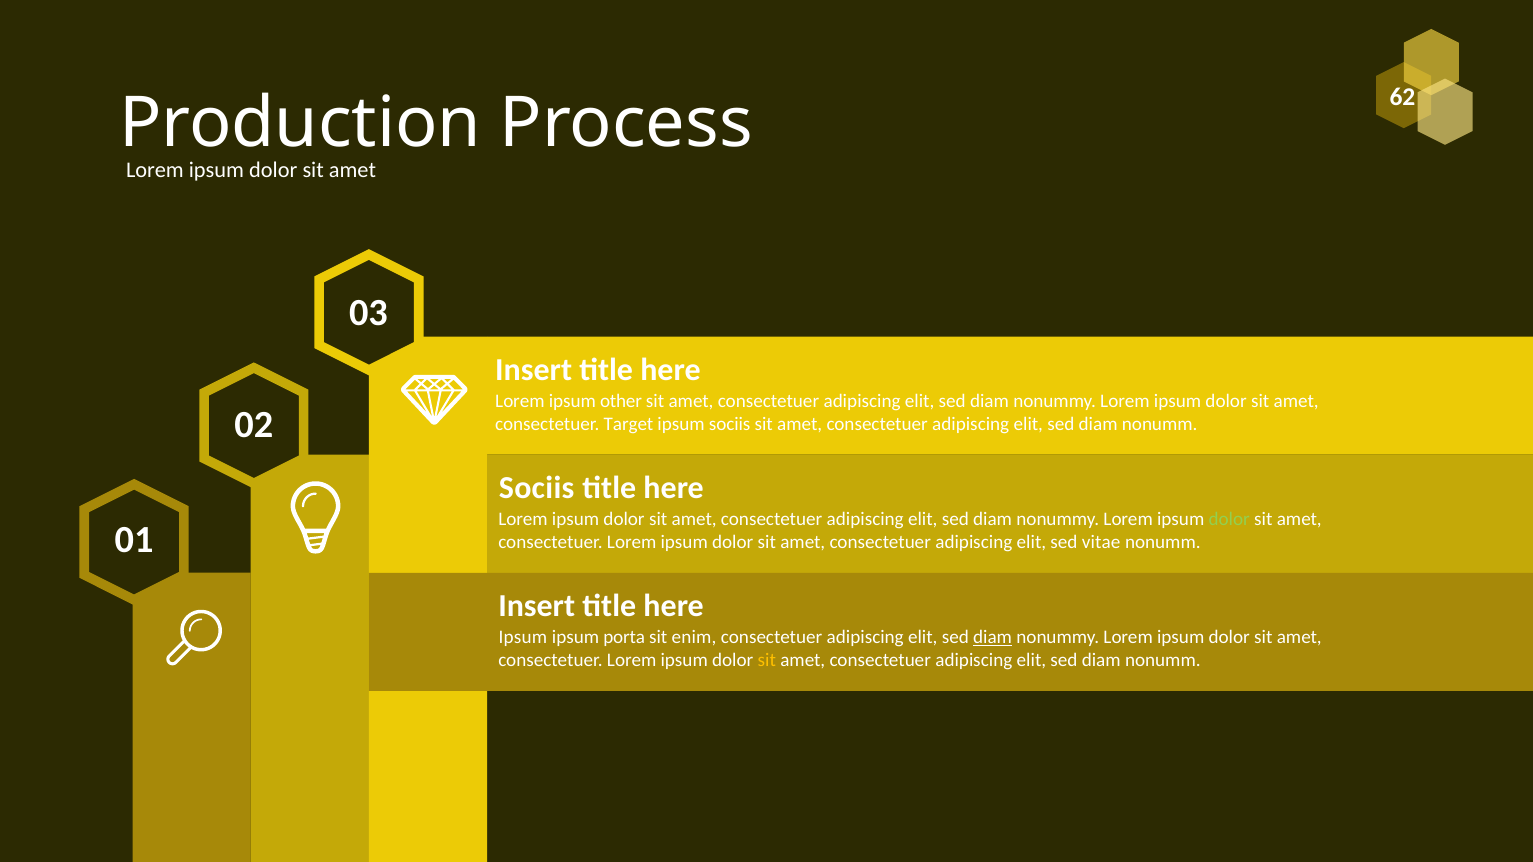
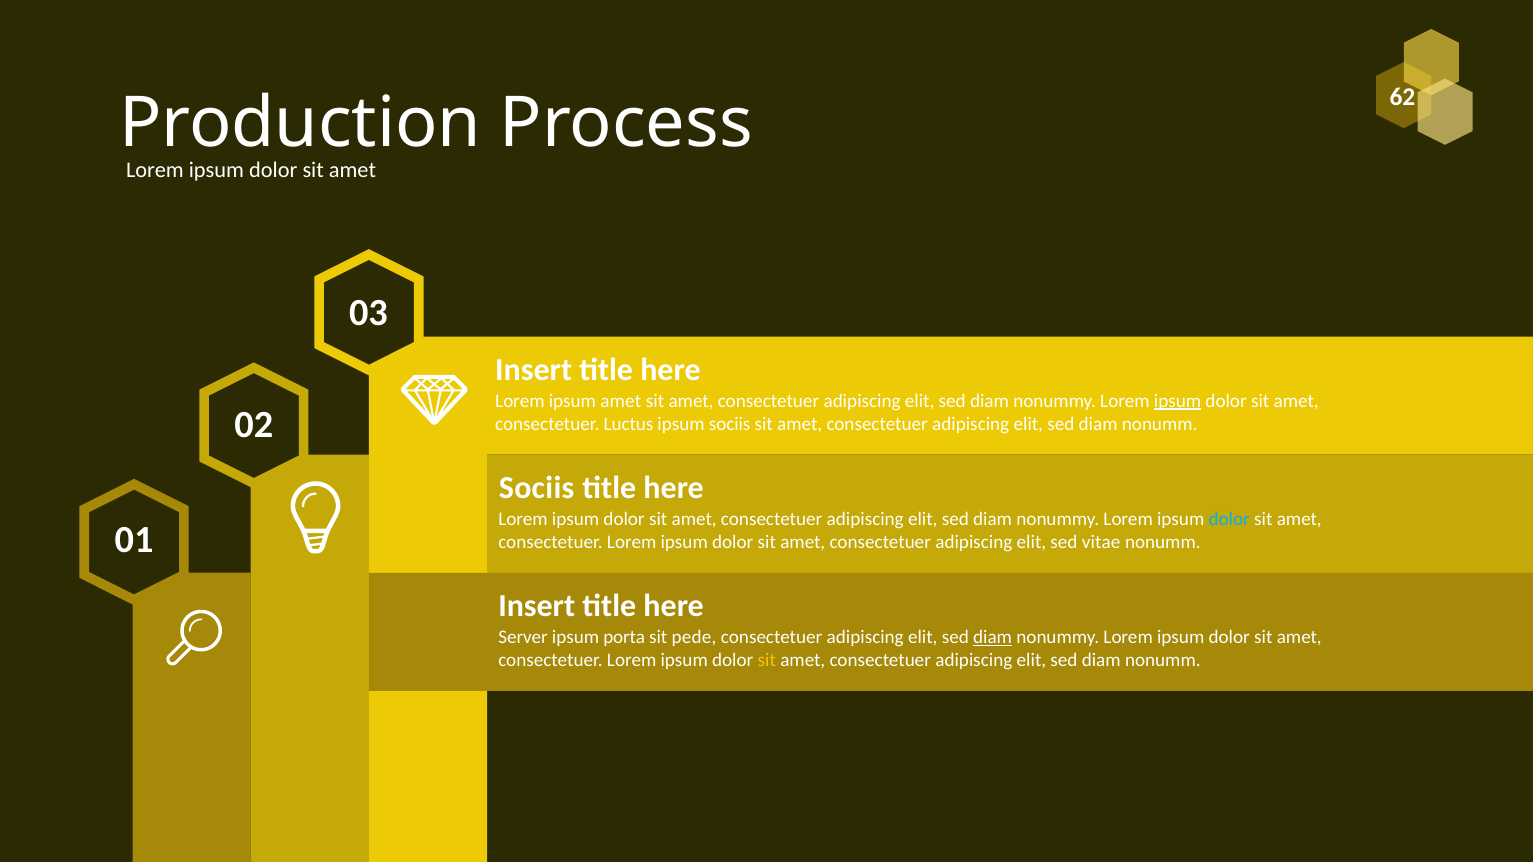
ipsum other: other -> amet
ipsum at (1178, 401) underline: none -> present
Target: Target -> Luctus
dolor at (1229, 519) colour: light green -> light blue
Ipsum at (523, 637): Ipsum -> Server
enim: enim -> pede
